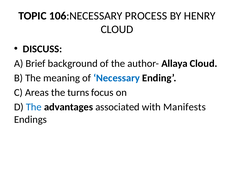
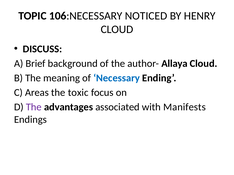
PROCESS: PROCESS -> NOTICED
turns: turns -> toxic
The at (34, 107) colour: blue -> purple
